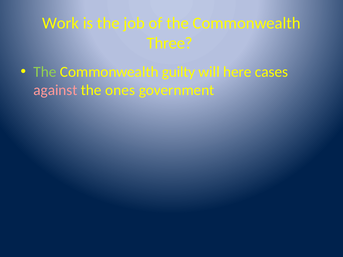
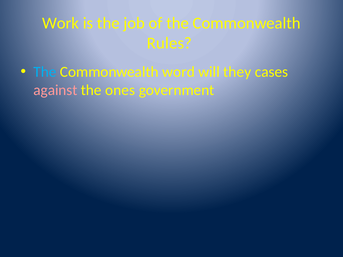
Three: Three -> Rules
The at (45, 72) colour: light green -> light blue
guilty: guilty -> word
here: here -> they
